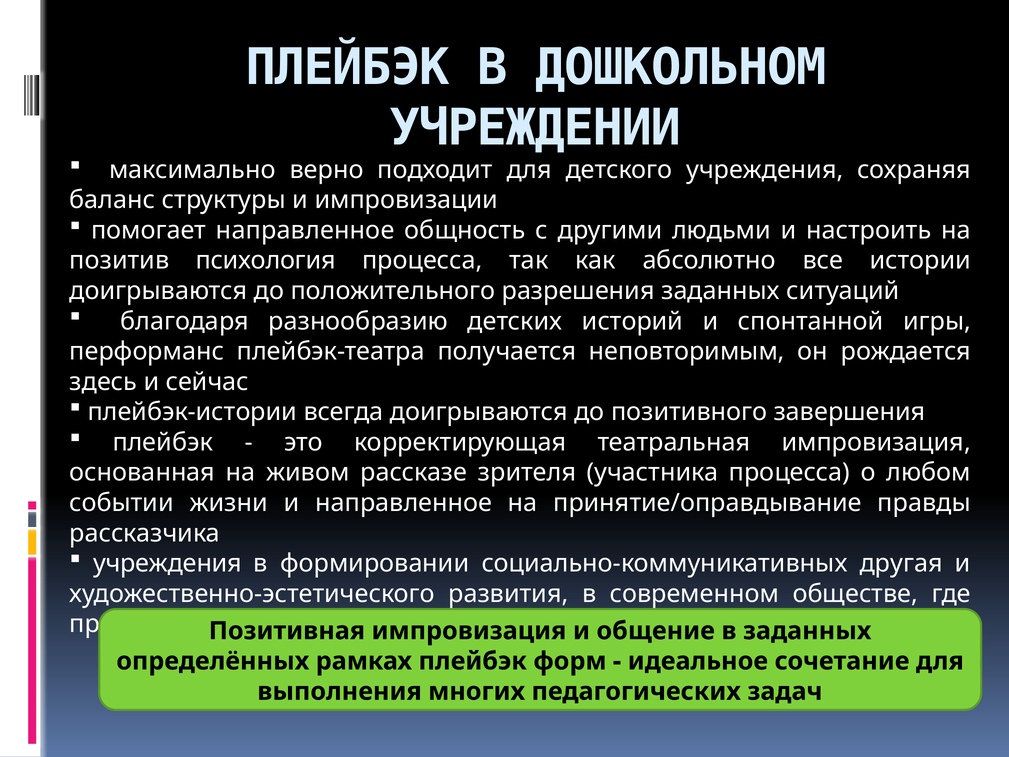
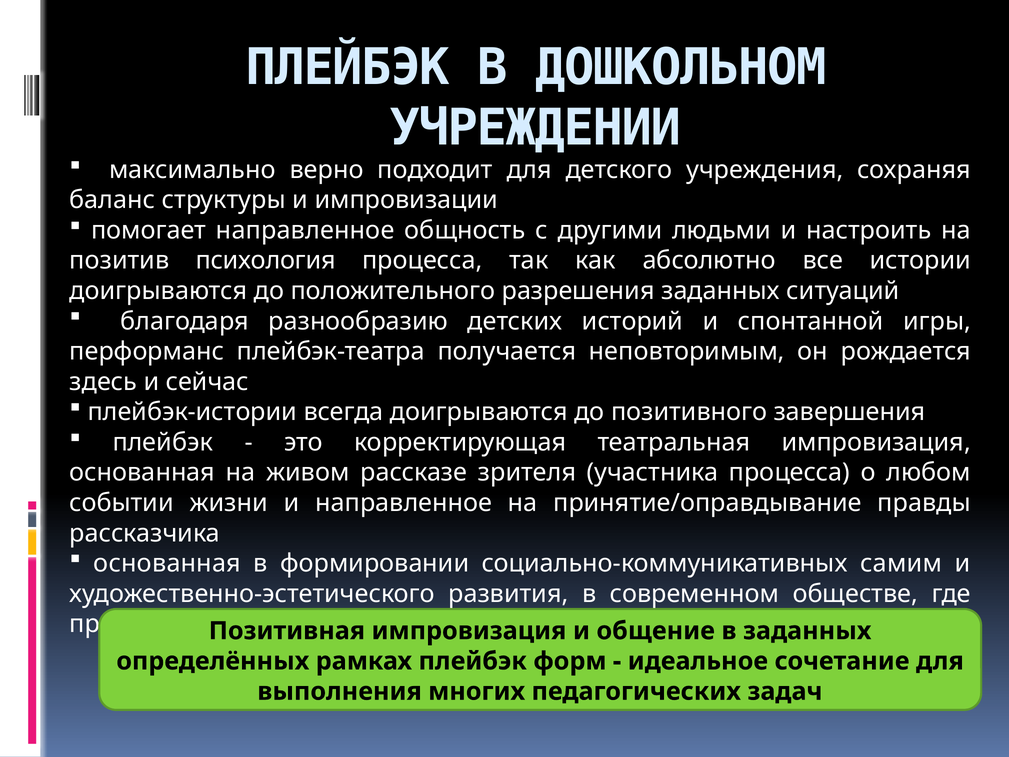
учреждения at (167, 563): учреждения -> основанная
другая: другая -> самим
